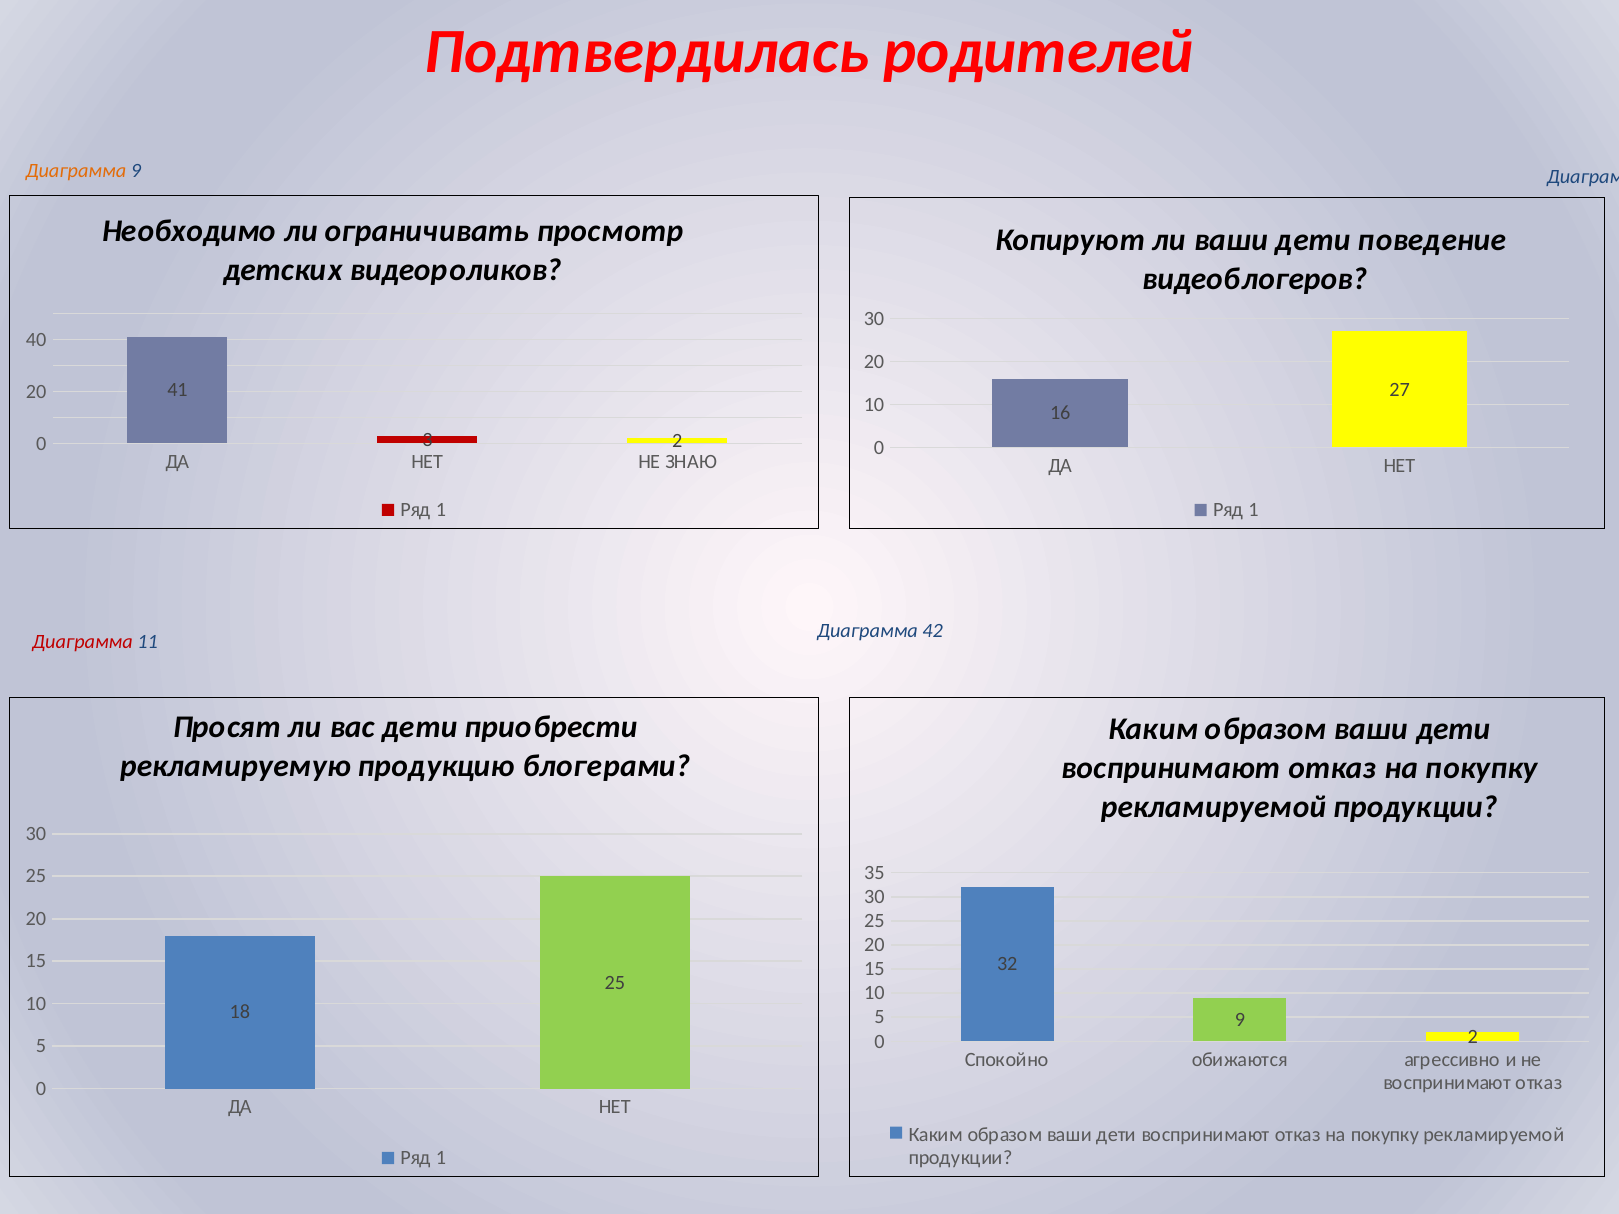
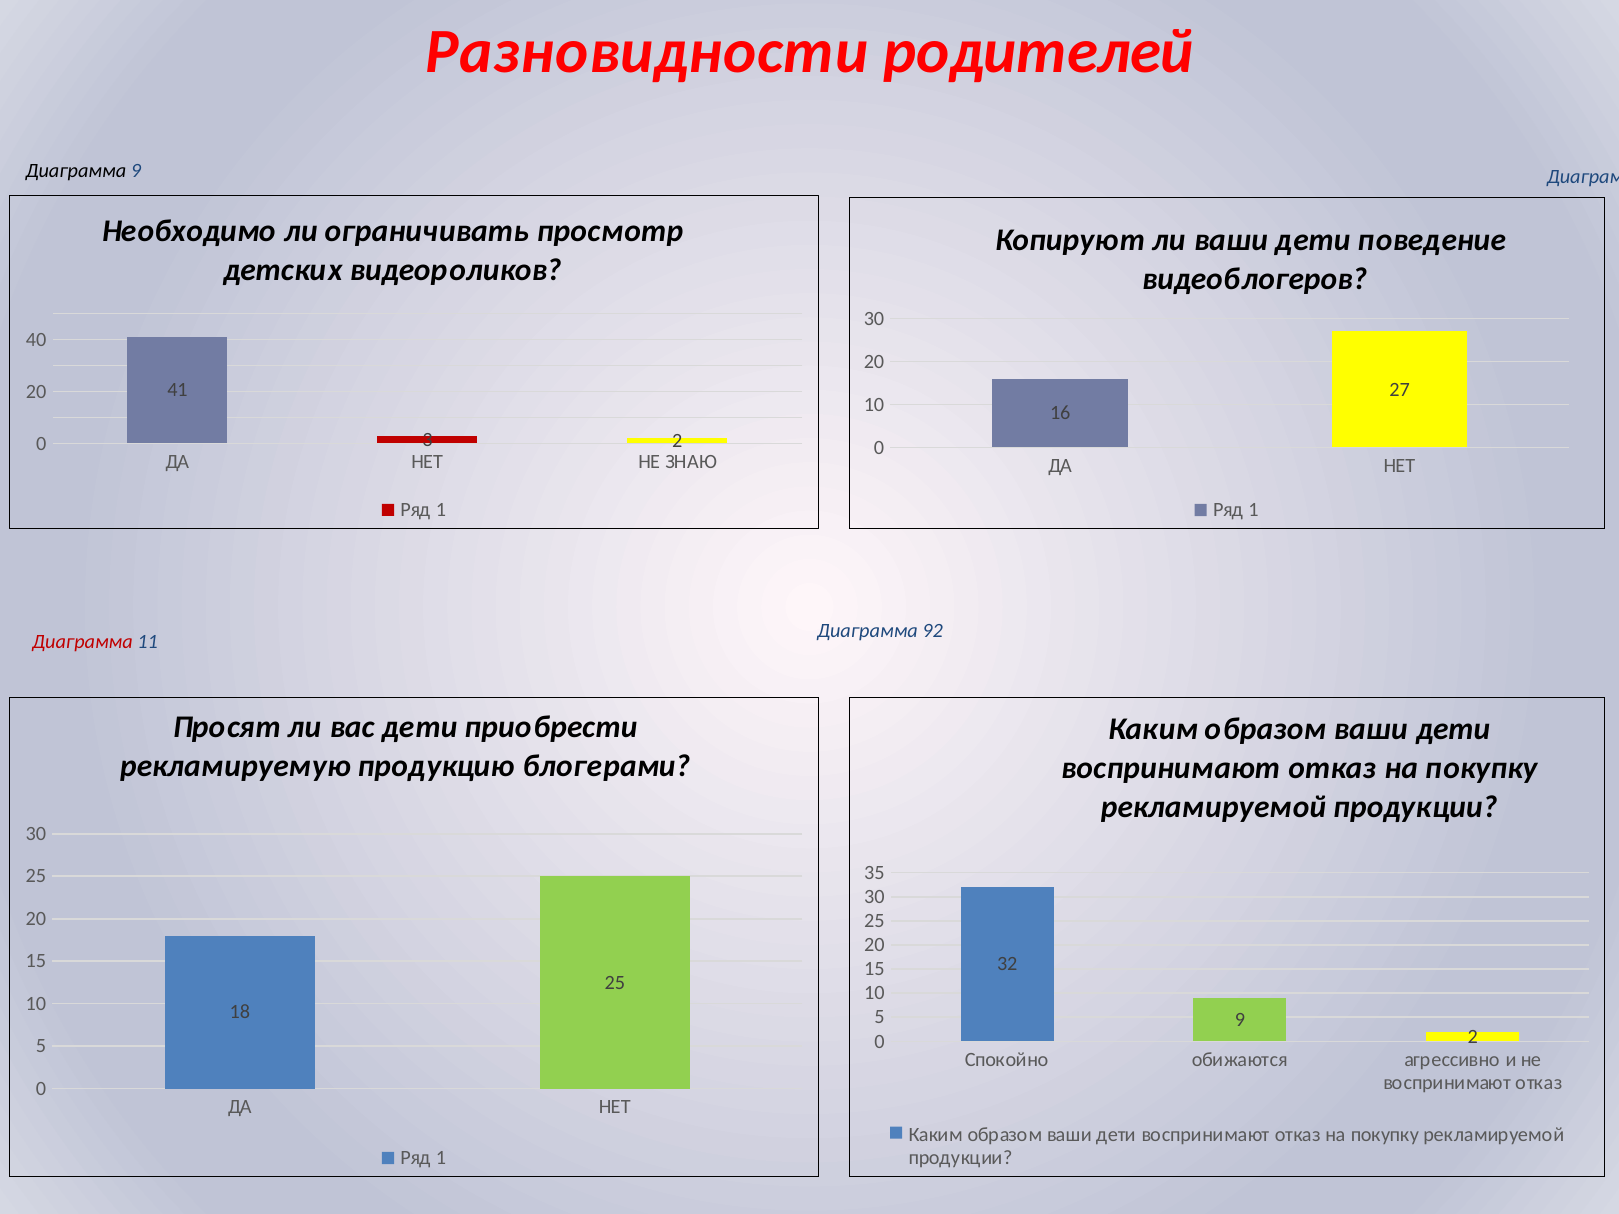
Подтвердилась: Подтвердилась -> Разновидности
Диаграмма at (76, 171) colour: orange -> black
42: 42 -> 92
